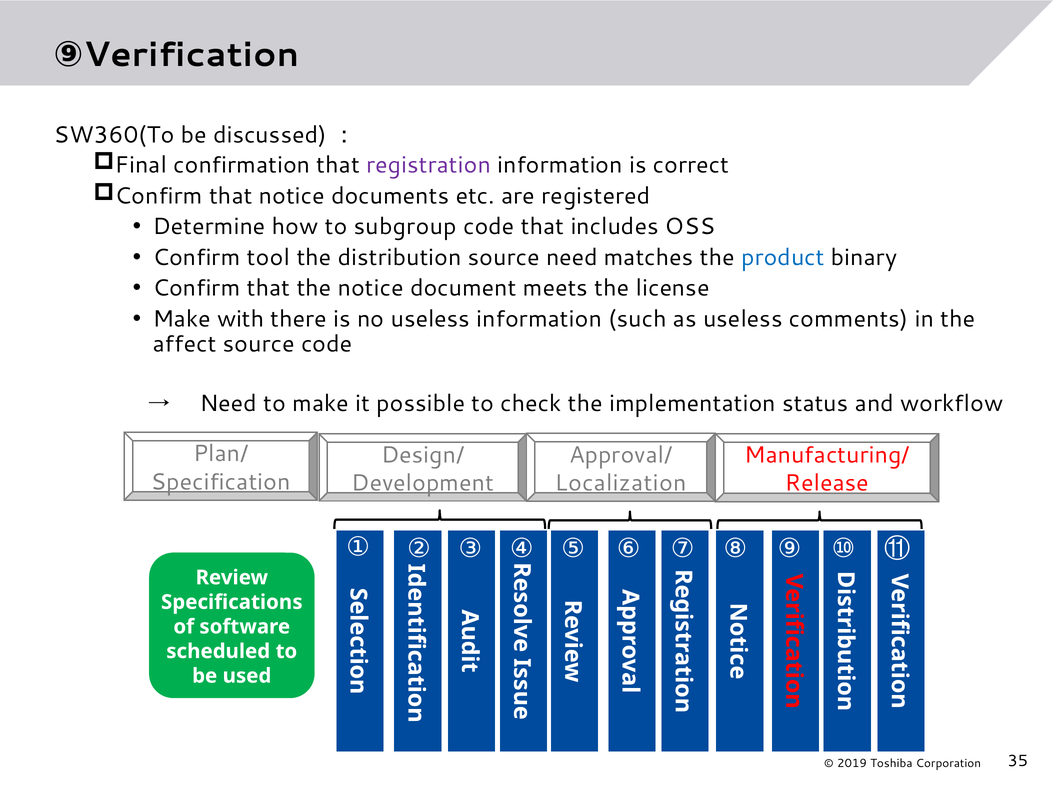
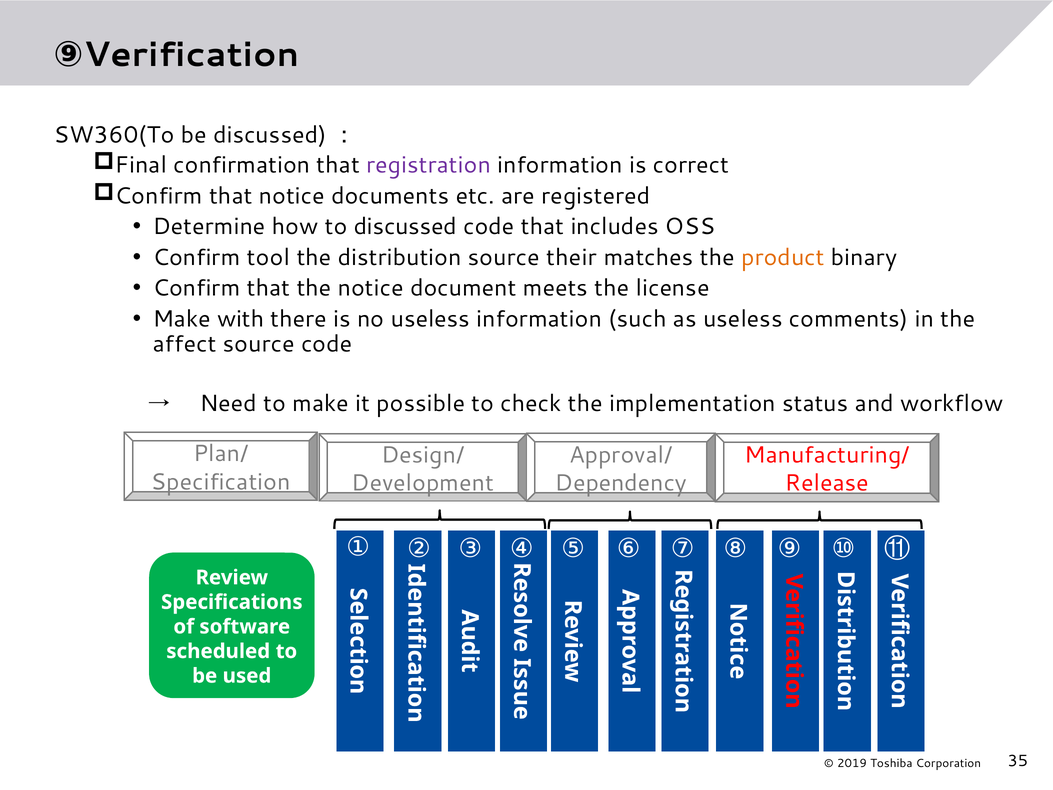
to subgroup: subgroup -> discussed
source need: need -> their
product colour: blue -> orange
Localization: Localization -> Dependency
